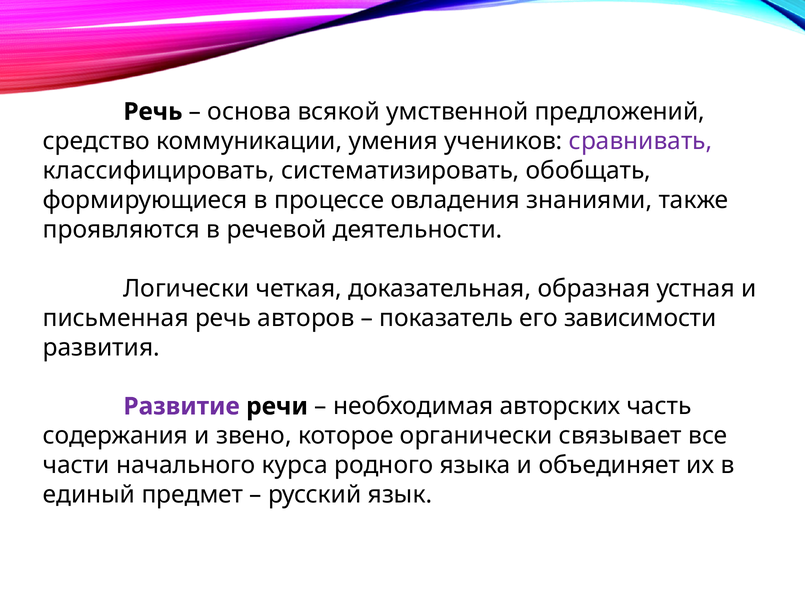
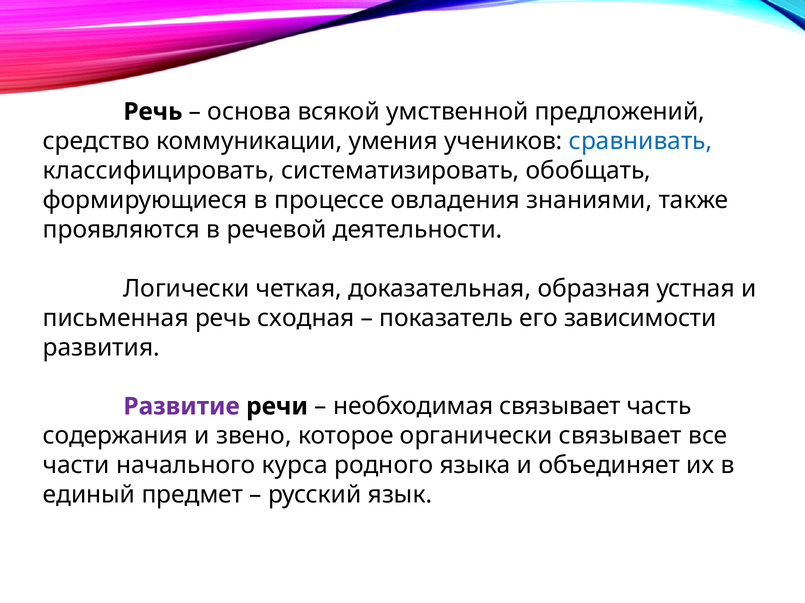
сравнивать colour: purple -> blue
авторов: авторов -> сходная
необходимая авторских: авторских -> связывает
